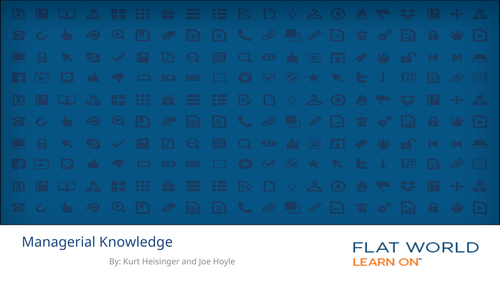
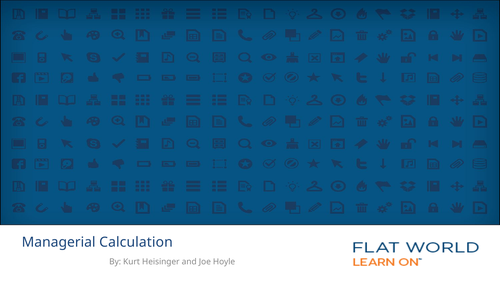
Knowledge: Knowledge -> Calculation
